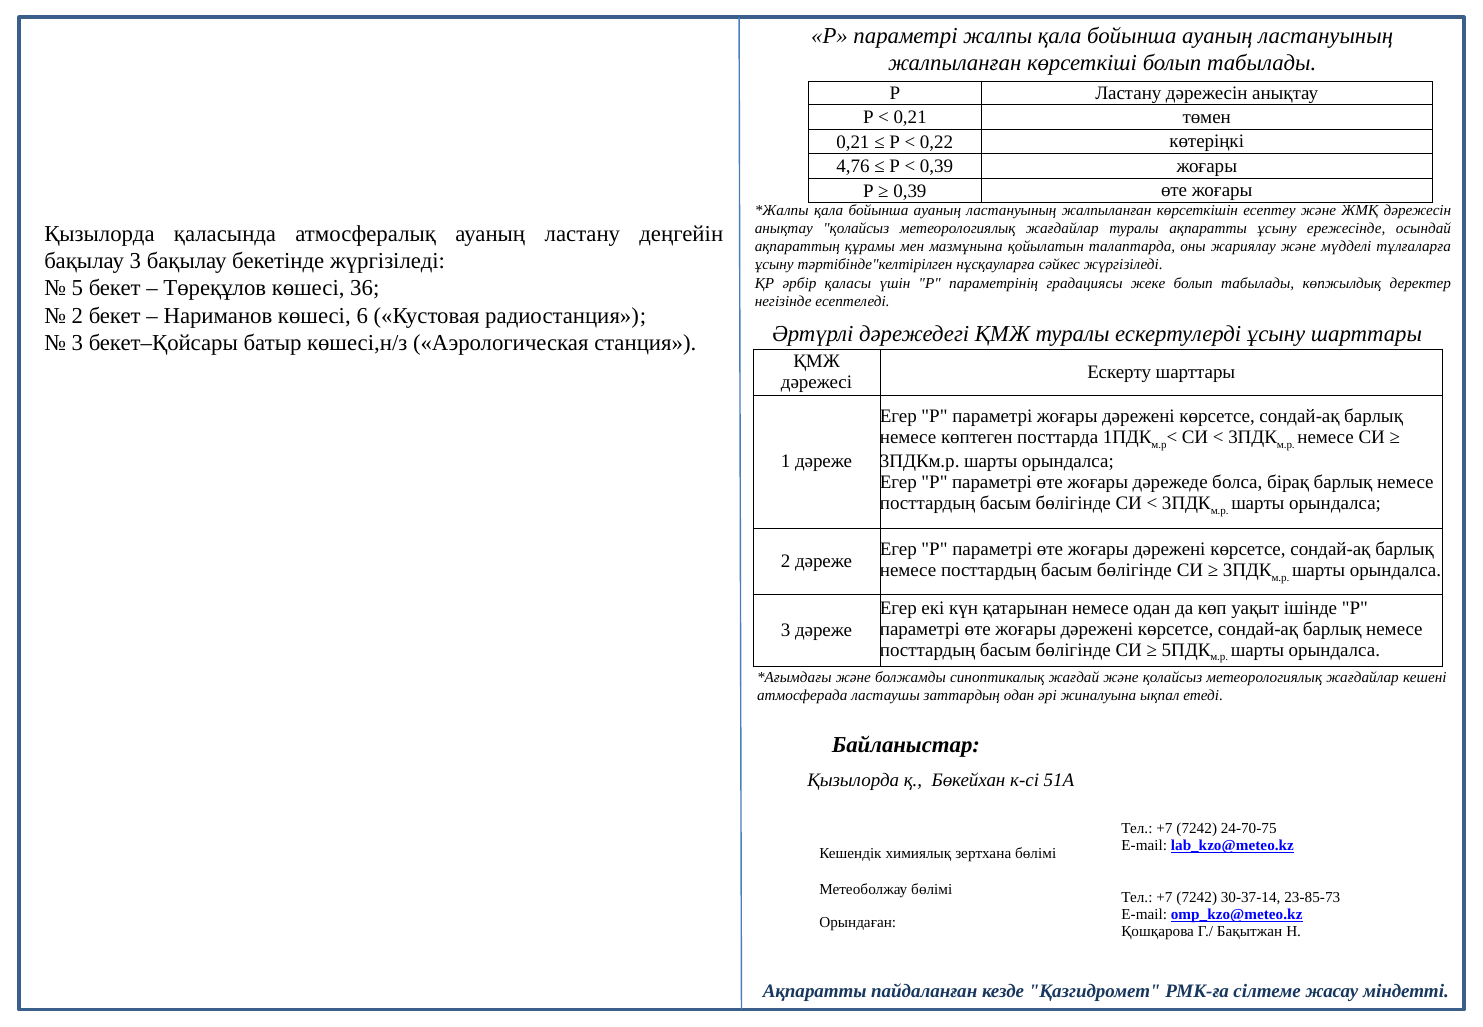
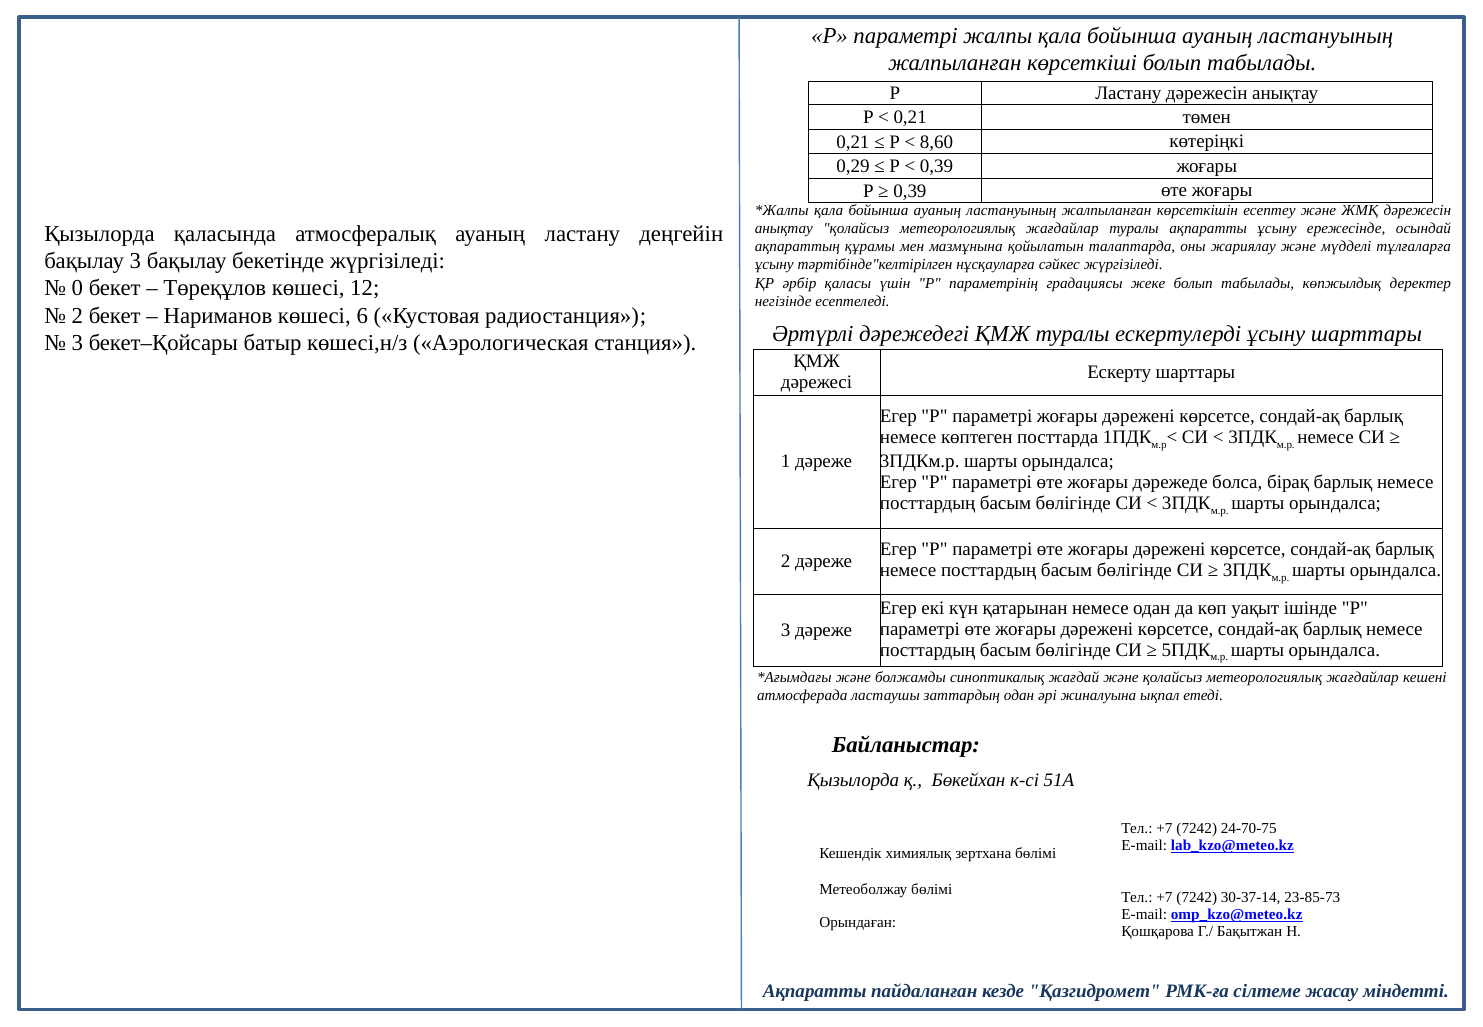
0,22: 0,22 -> 8,60
4,76: 4,76 -> 0,29
5: 5 -> 0
36: 36 -> 12
